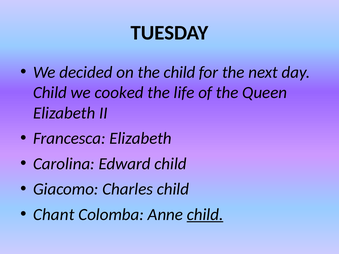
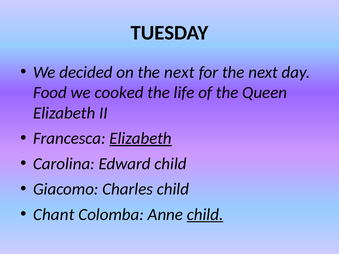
on the child: child -> next
Child at (50, 93): Child -> Food
Elizabeth at (141, 138) underline: none -> present
